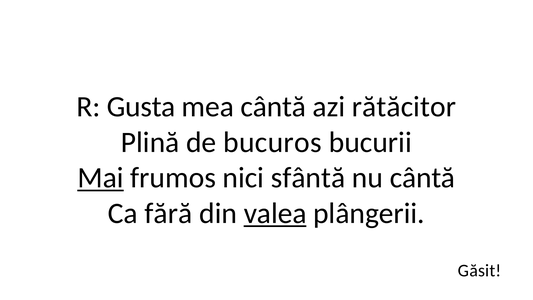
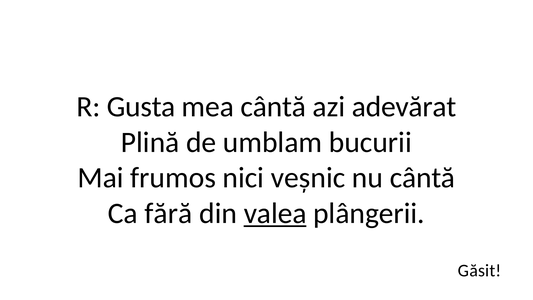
rătăcitor: rătăcitor -> adevărat
bucuros: bucuros -> umblam
Mai underline: present -> none
sfântă: sfântă -> veșnic
